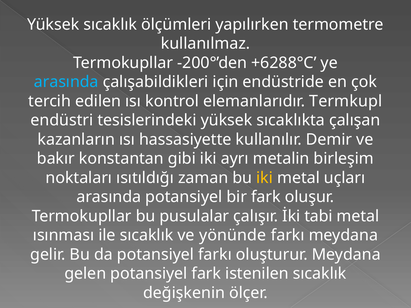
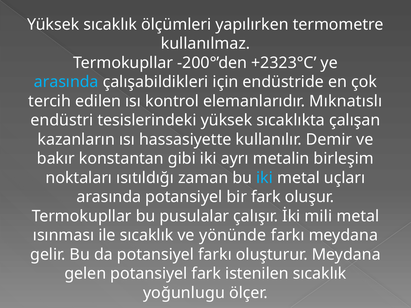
+6288°C: +6288°C -> +2323°C
Termkupl: Termkupl -> Mıknatıslı
iki at (265, 178) colour: yellow -> light blue
tabi: tabi -> mili
değişkenin: değişkenin -> yoğunlugu
